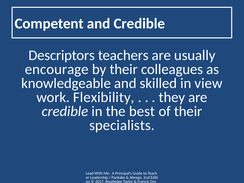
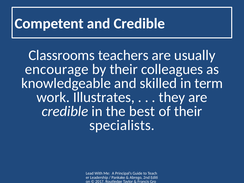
Descriptors: Descriptors -> Classrooms
view: view -> term
Flexibility: Flexibility -> Illustrates
